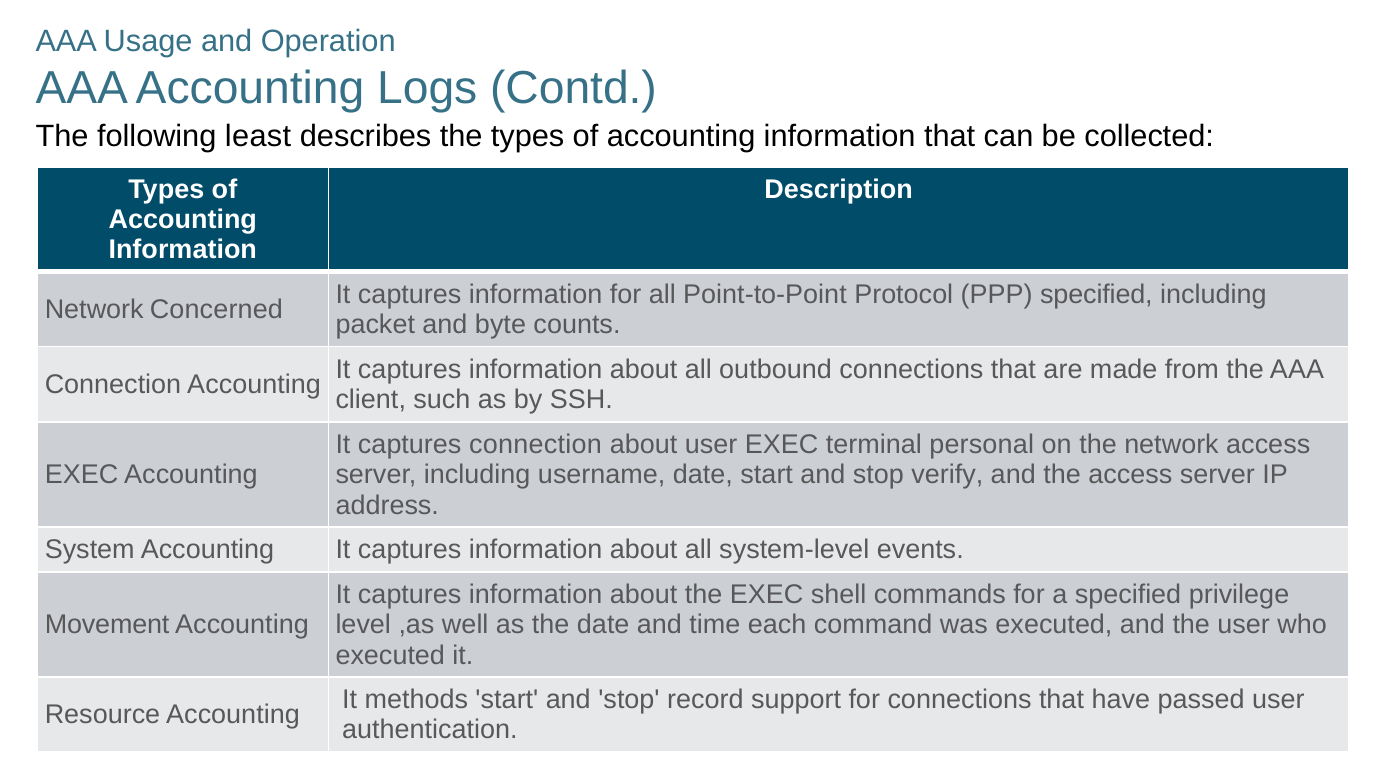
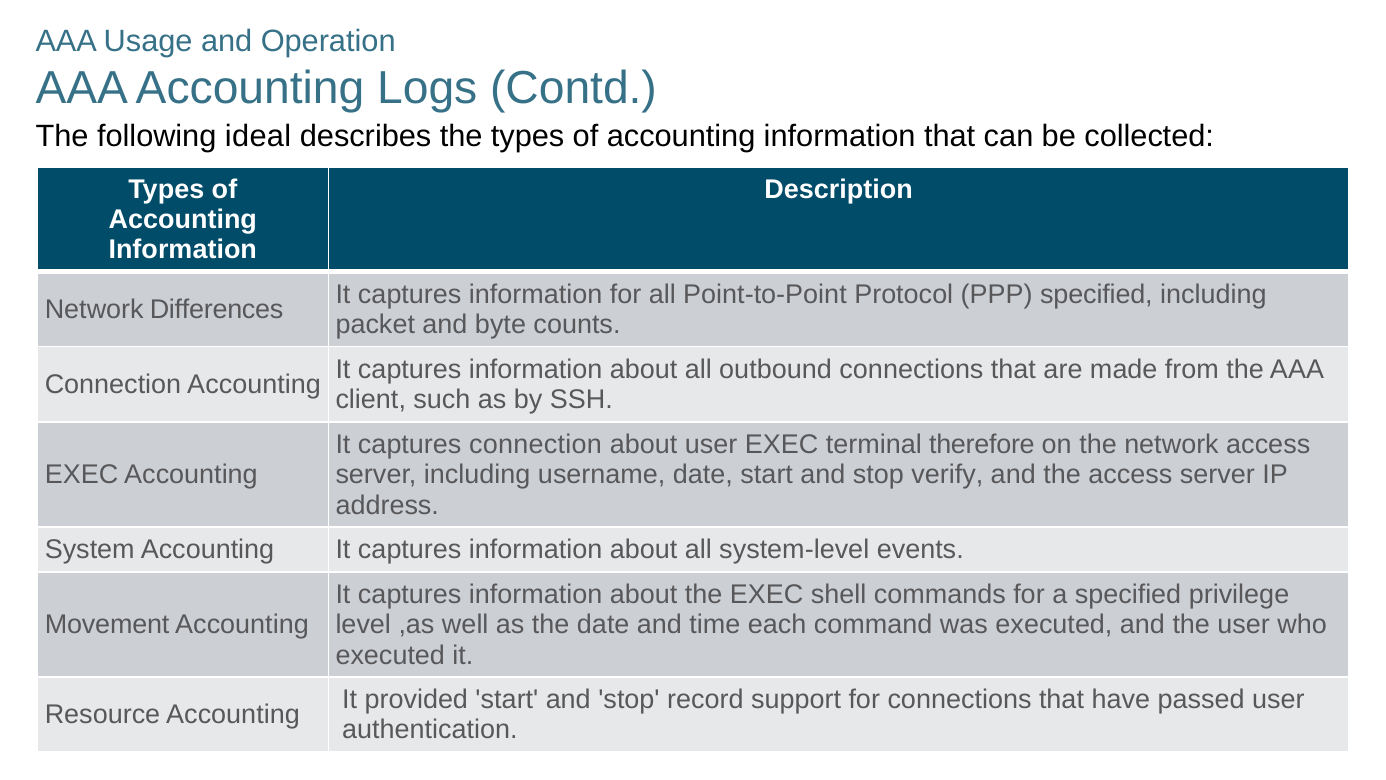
least: least -> ideal
Concerned: Concerned -> Differences
personal: personal -> therefore
methods: methods -> provided
